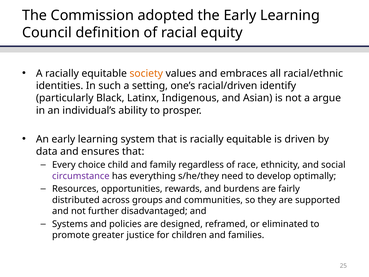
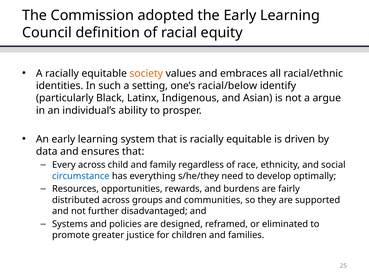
racial/driven: racial/driven -> racial/below
Every choice: choice -> across
circumstance colour: purple -> blue
